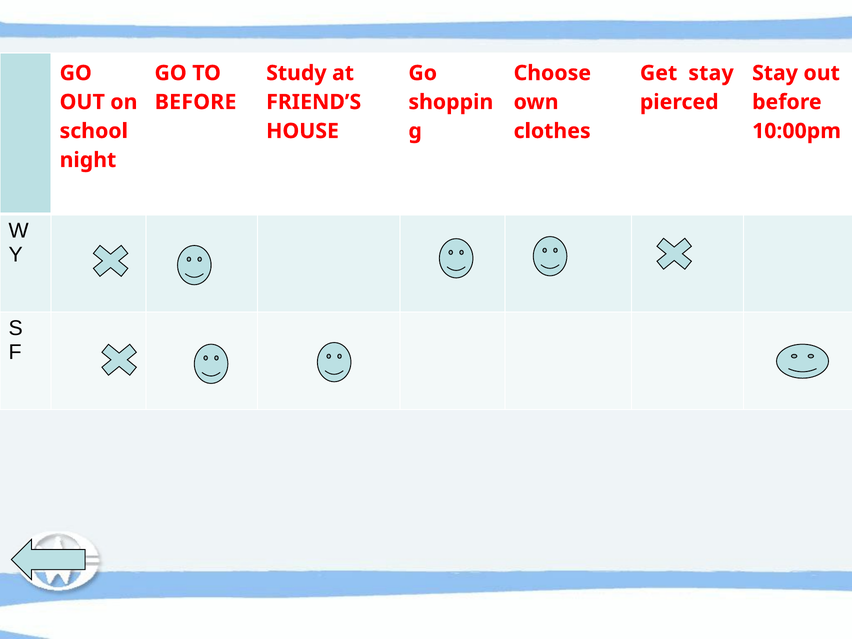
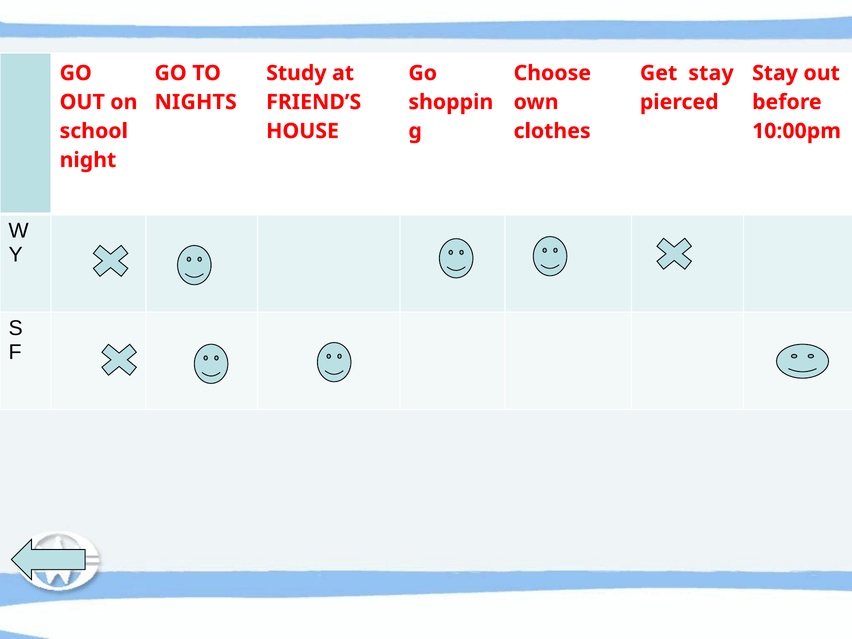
BEFORE at (196, 102): BEFORE -> NIGHTS
